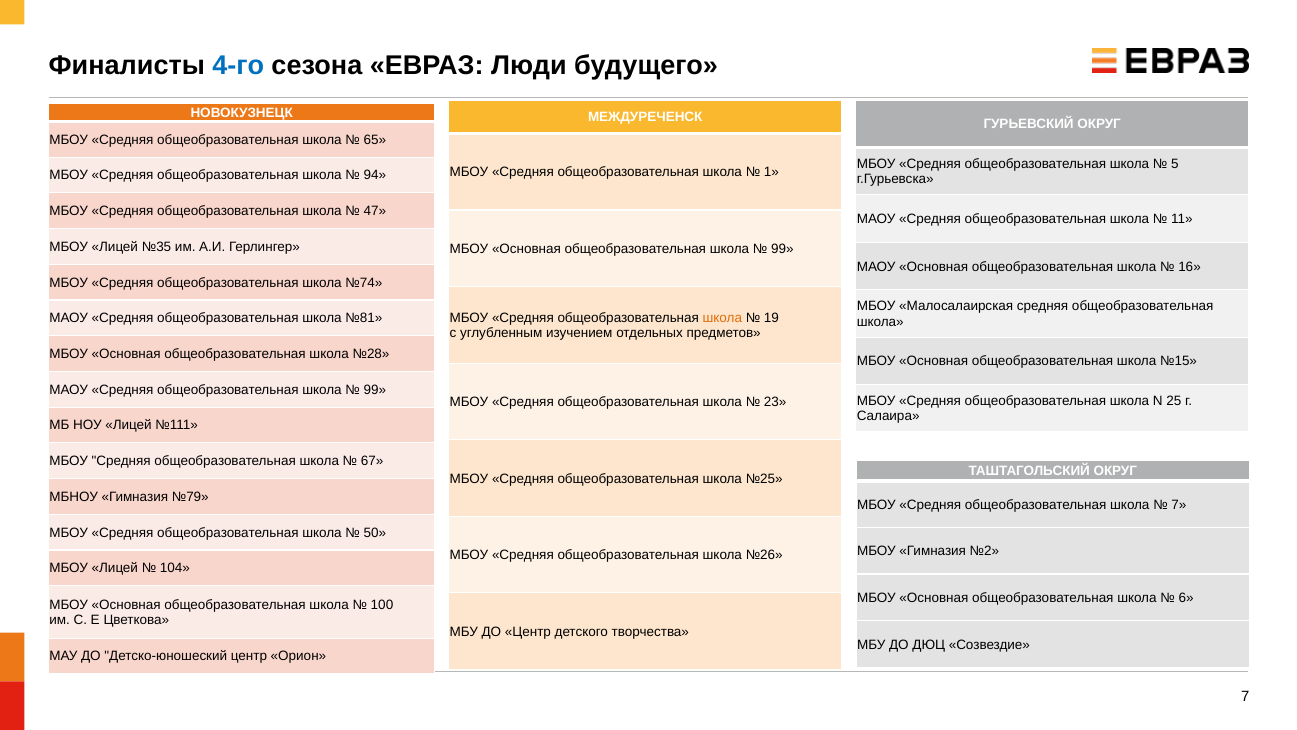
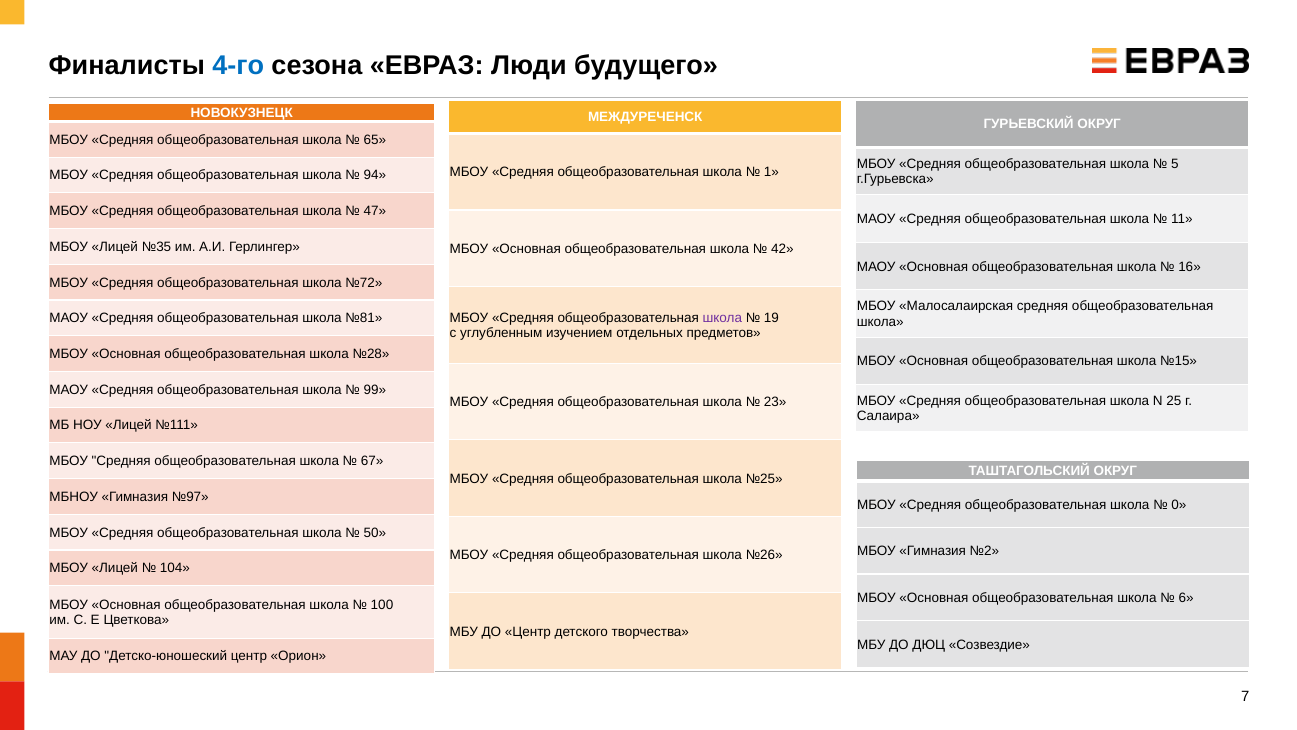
99 at (782, 249): 99 -> 42
№74: №74 -> №72
школа at (722, 318) colour: orange -> purple
№79: №79 -> №97
7 at (1179, 504): 7 -> 0
